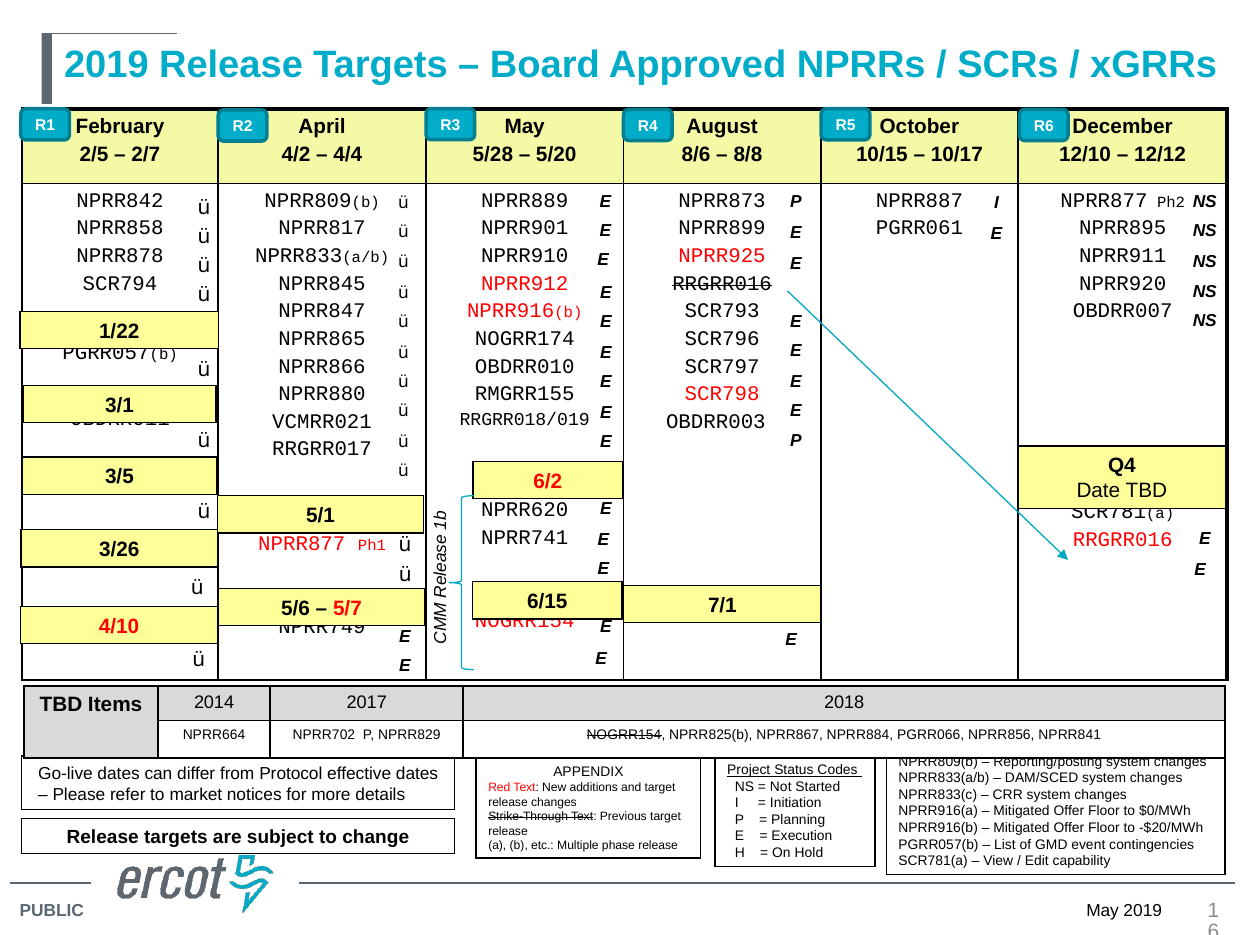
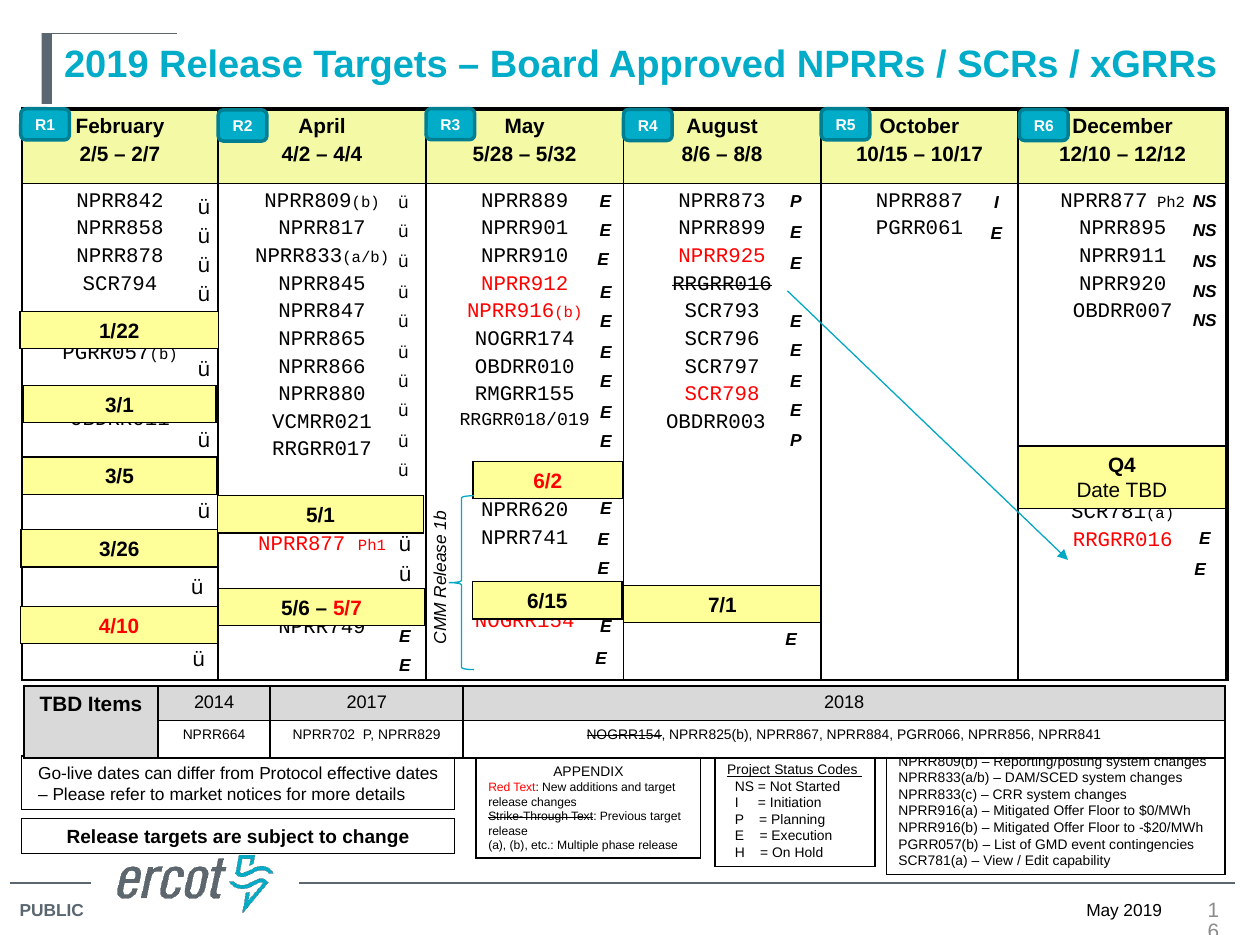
5/20: 5/20 -> 5/32
